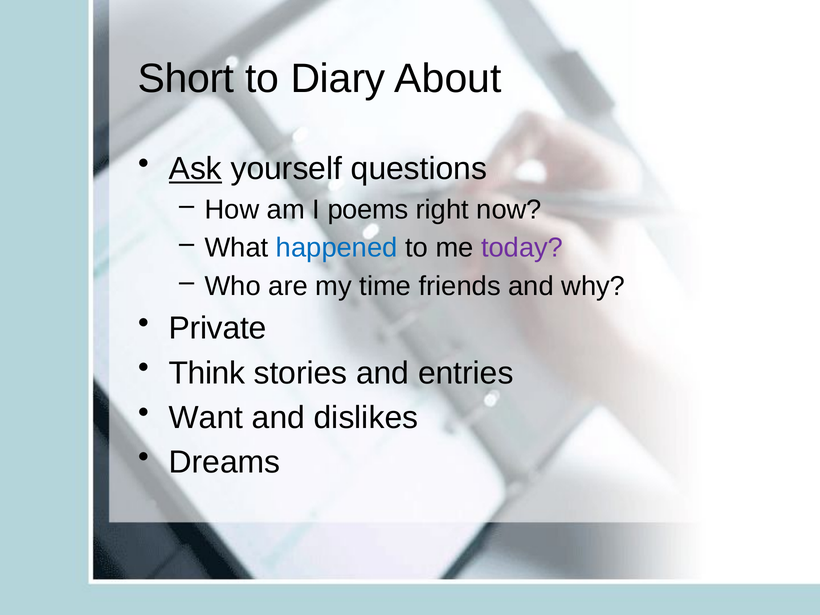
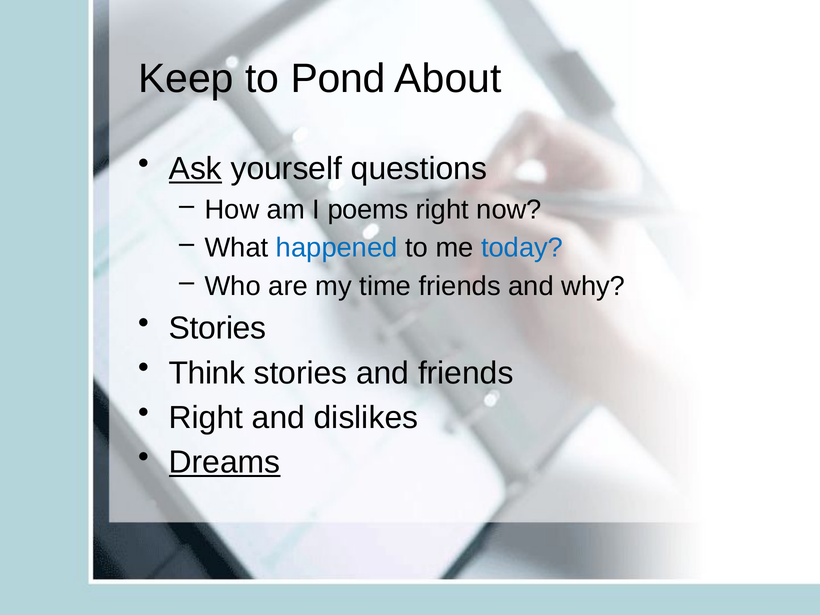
Short: Short -> Keep
Diary: Diary -> Pond
today colour: purple -> blue
Private at (218, 328): Private -> Stories
and entries: entries -> friends
Want at (206, 418): Want -> Right
Dreams underline: none -> present
